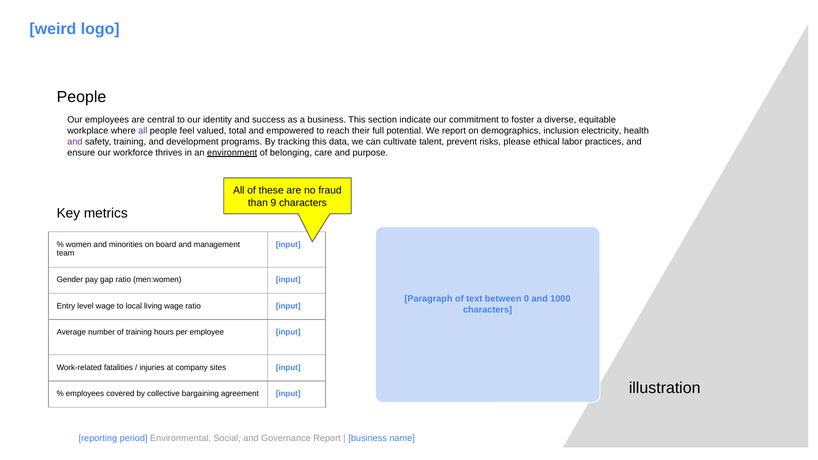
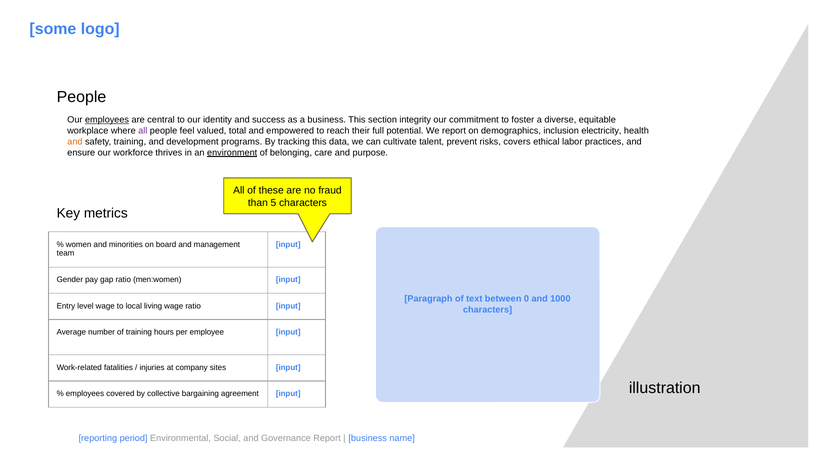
weird: weird -> some
employees at (107, 120) underline: none -> present
indicate: indicate -> integrity
and at (75, 142) colour: purple -> orange
please: please -> covers
9: 9 -> 5
